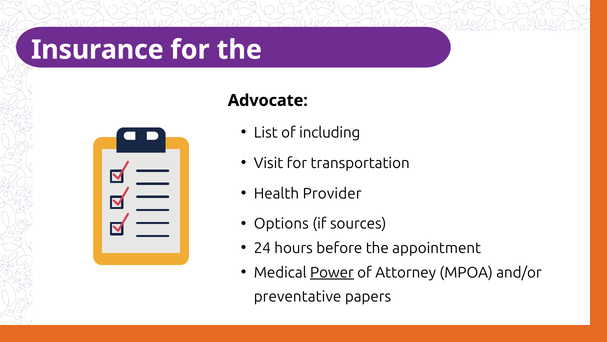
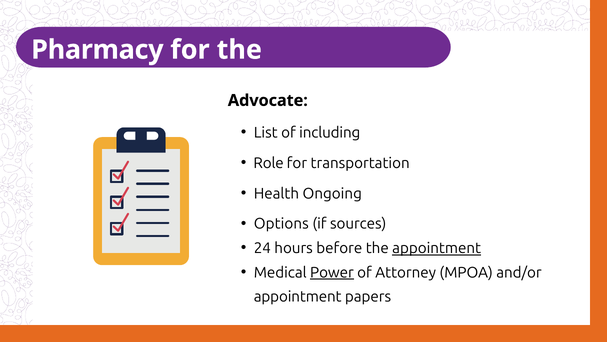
Insurance: Insurance -> Pharmacy
Visit: Visit -> Role
Provider: Provider -> Ongoing
appointment at (437, 248) underline: none -> present
preventative at (298, 296): preventative -> appointment
